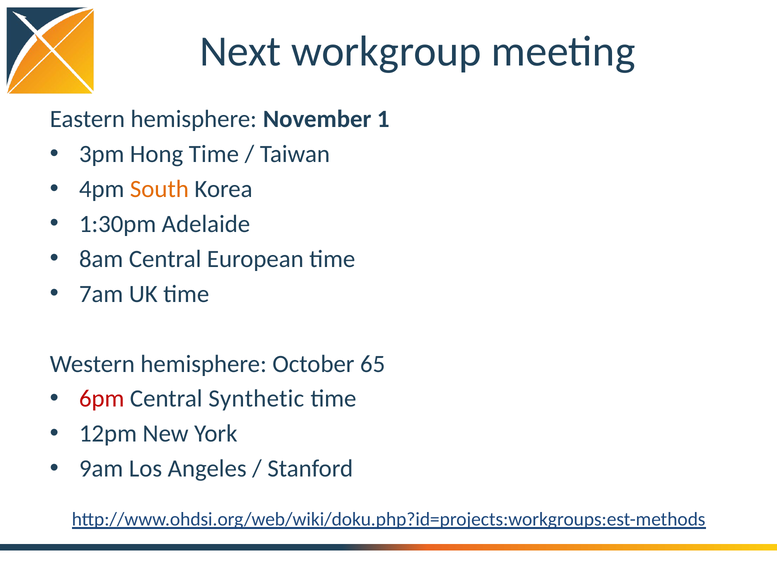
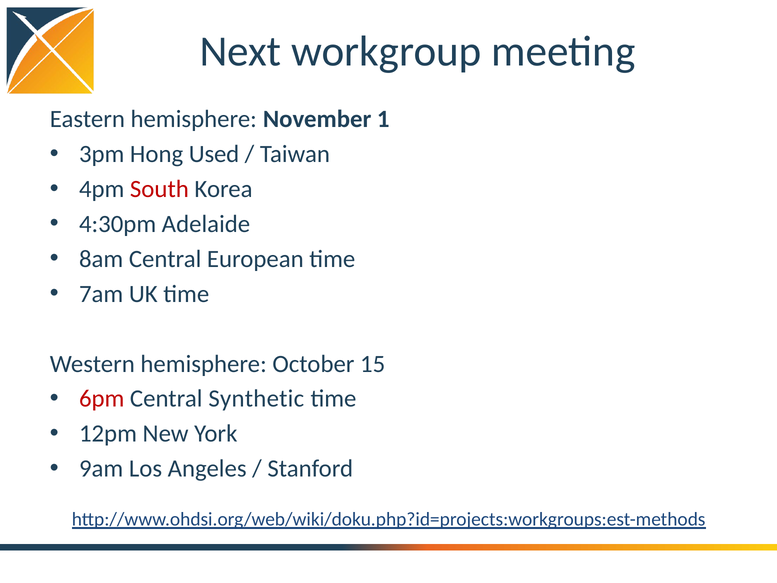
Hong Time: Time -> Used
South colour: orange -> red
1:30pm: 1:30pm -> 4:30pm
65: 65 -> 15
